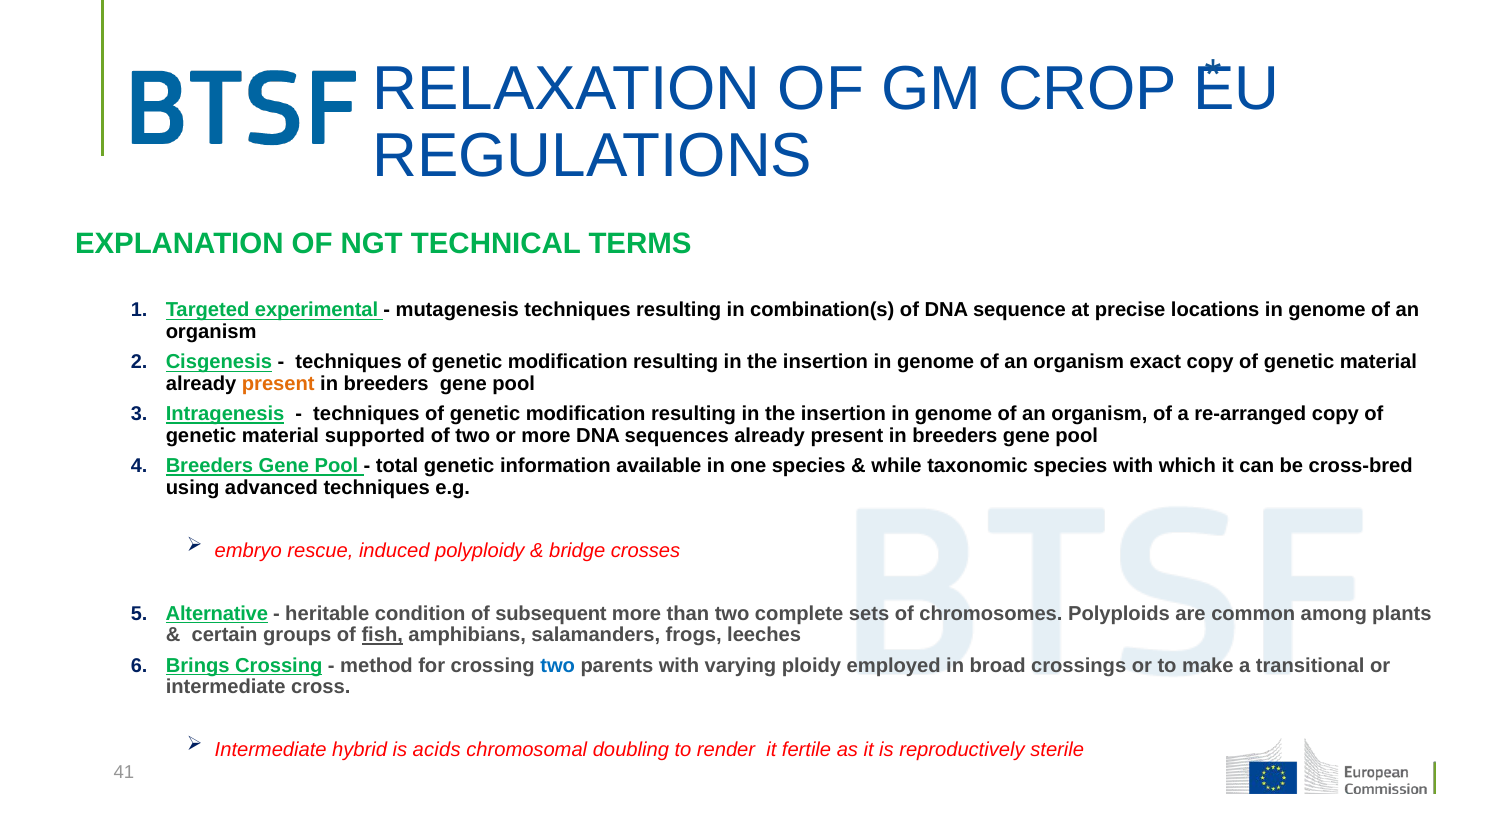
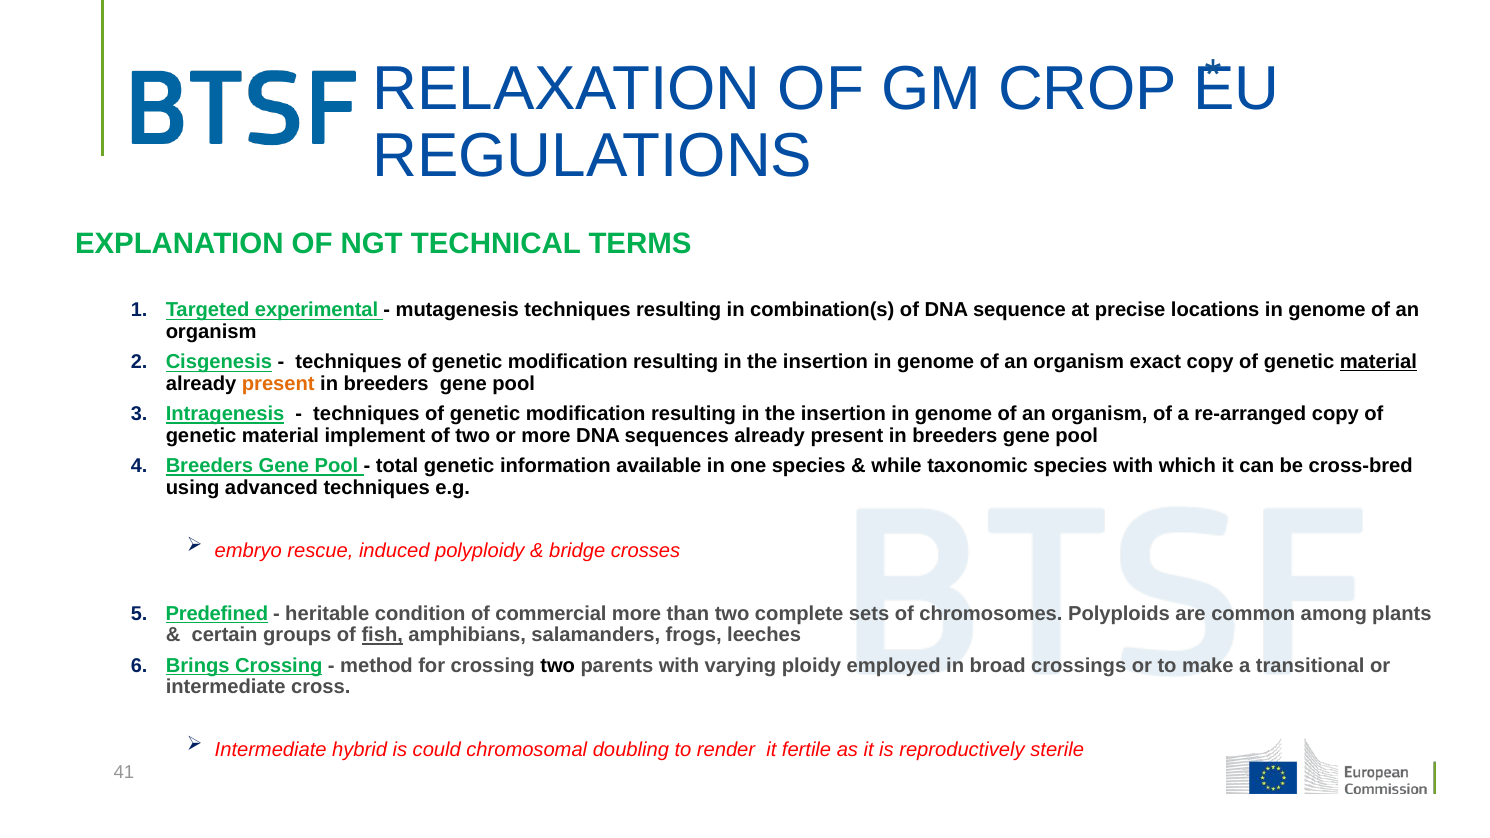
material at (1378, 362) underline: none -> present
supported: supported -> implement
Alternative: Alternative -> Predefined
subsequent: subsequent -> commercial
two at (558, 666) colour: blue -> black
acids: acids -> could
